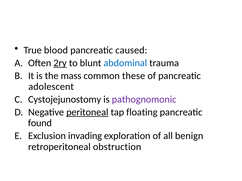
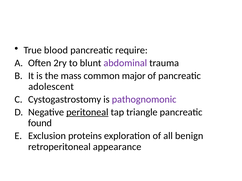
caused: caused -> require
2ry underline: present -> none
abdominal colour: blue -> purple
these: these -> major
Cystojejunostomy: Cystojejunostomy -> Cystogastrostomy
floating: floating -> triangle
invading: invading -> proteins
obstruction: obstruction -> appearance
